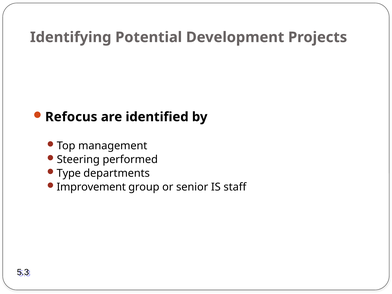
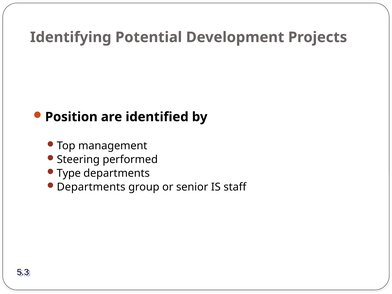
Refocus: Refocus -> Position
Improvement at (91, 187): Improvement -> Departments
